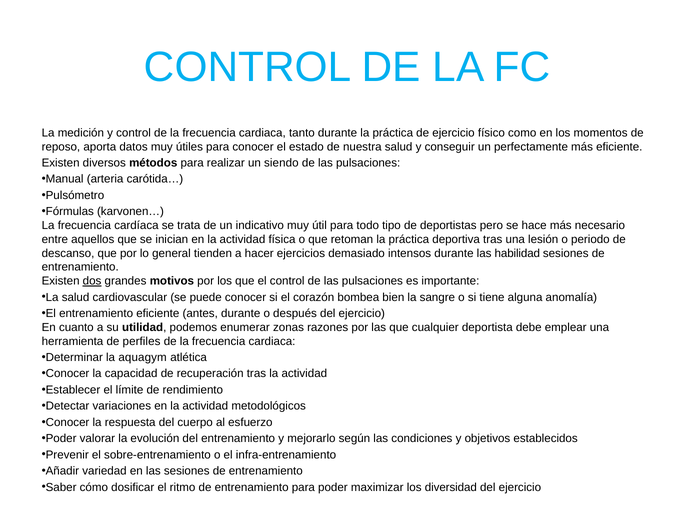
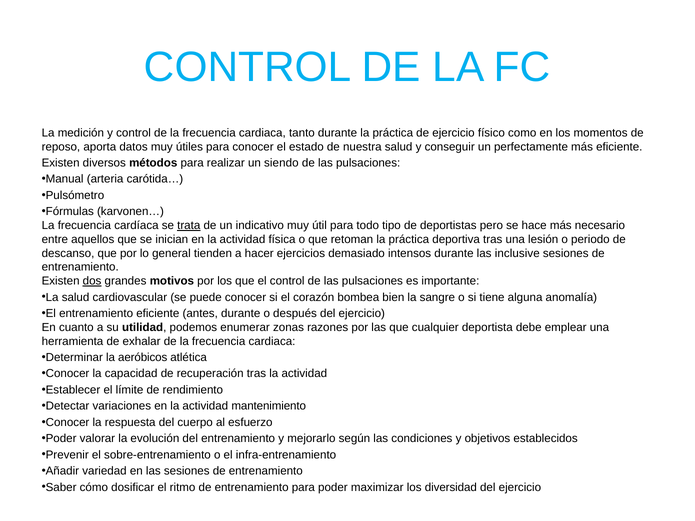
trata underline: none -> present
habilidad: habilidad -> inclusive
perfiles: perfiles -> exhalar
aquagym: aquagym -> aeróbicos
metodológicos: metodológicos -> mantenimiento
